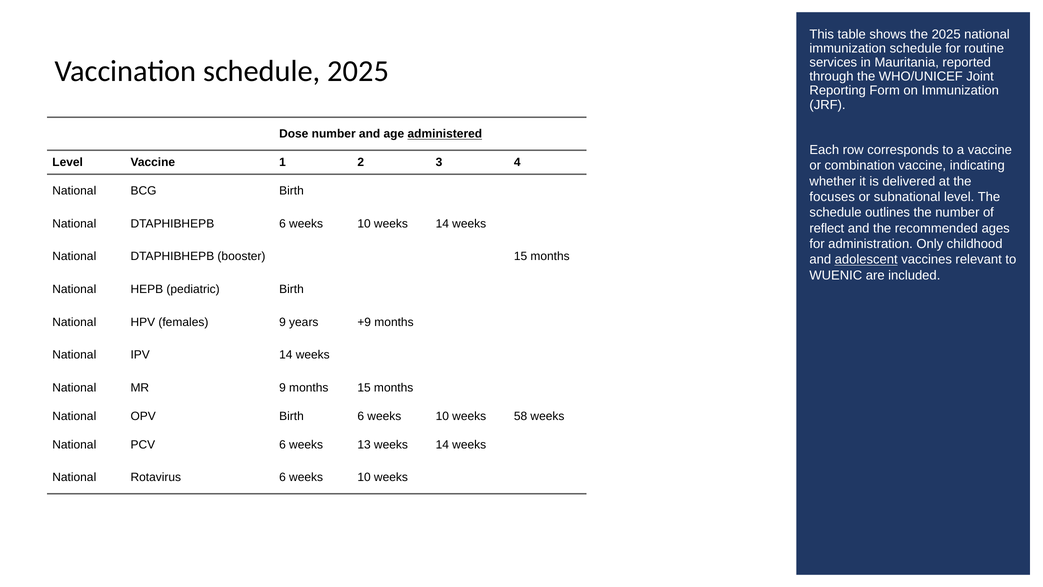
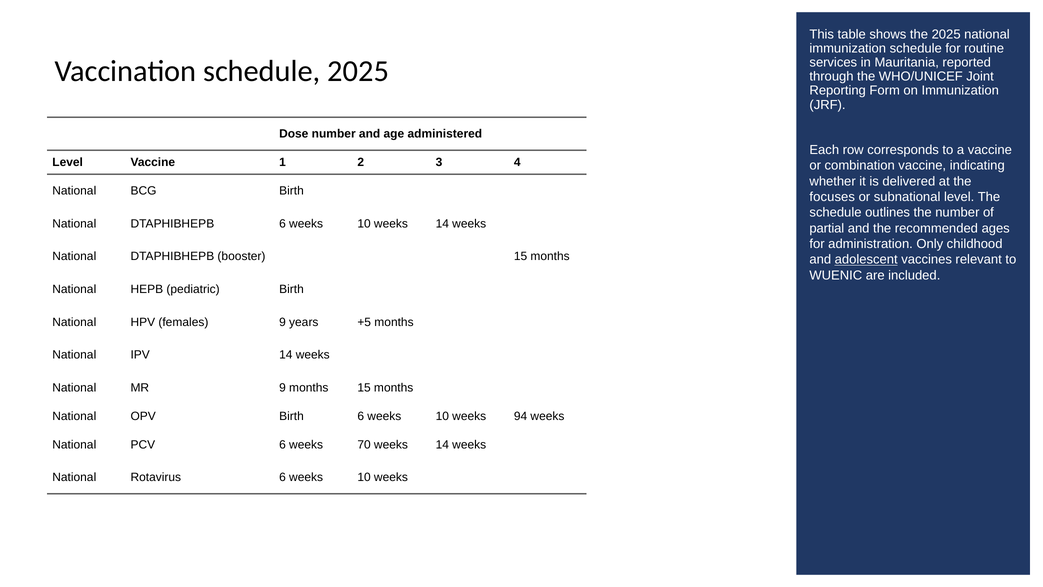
administered underline: present -> none
reflect: reflect -> partial
+9: +9 -> +5
58: 58 -> 94
13: 13 -> 70
